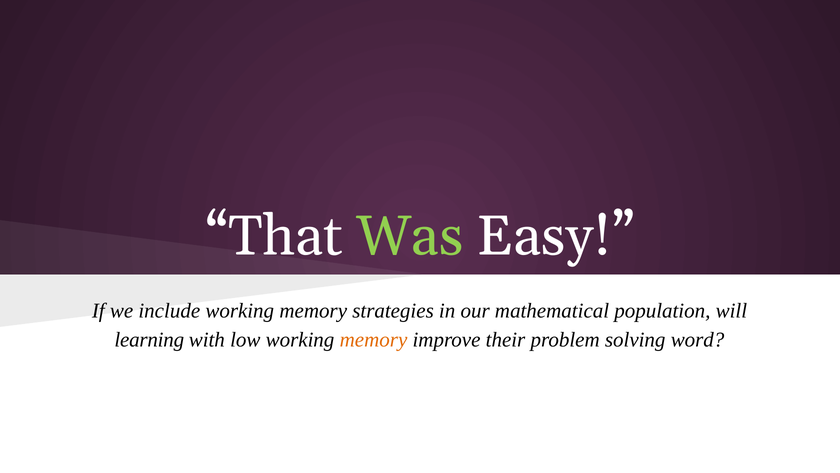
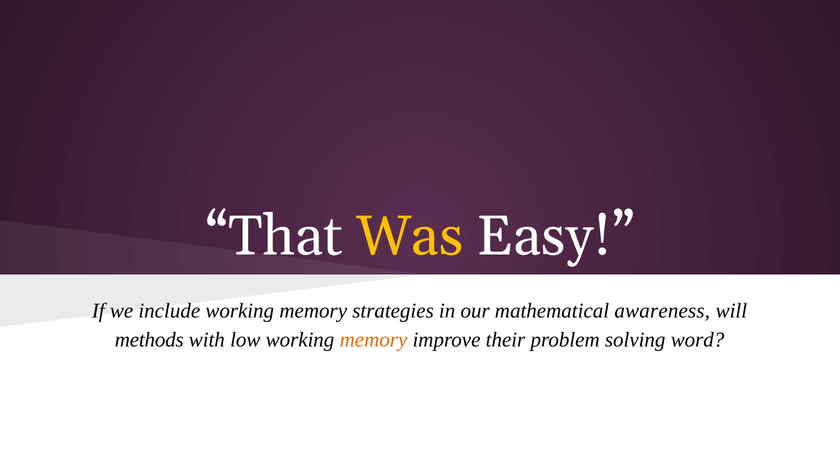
Was colour: light green -> yellow
population: population -> awareness
learning: learning -> methods
